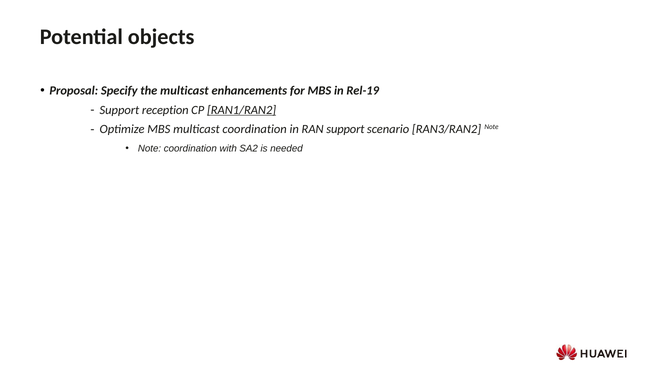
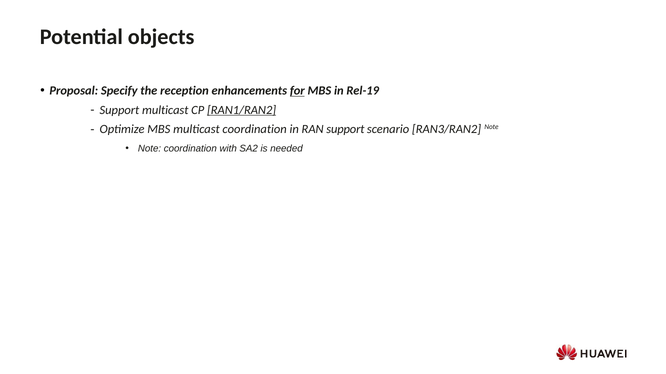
the multicast: multicast -> reception
for underline: none -> present
Support reception: reception -> multicast
